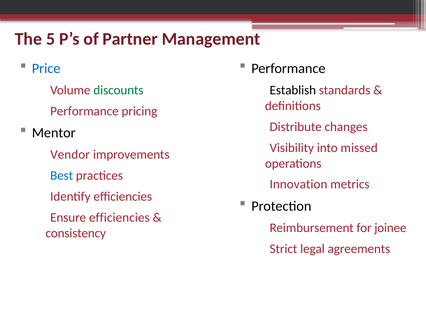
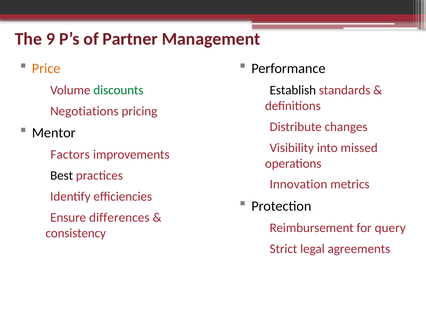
5: 5 -> 9
Price colour: blue -> orange
Performance at (84, 111): Performance -> Negotiations
Vendor: Vendor -> Factors
Best colour: blue -> black
Ensure efficiencies: efficiencies -> differences
joinee: joinee -> query
